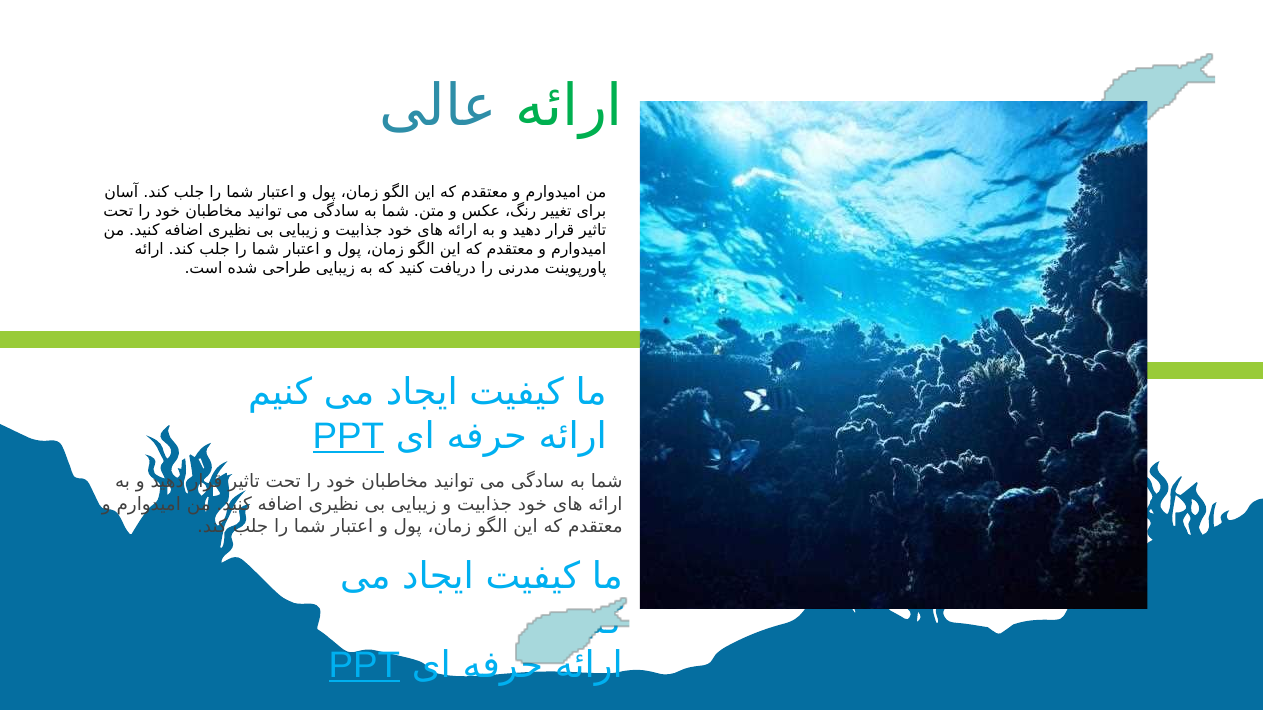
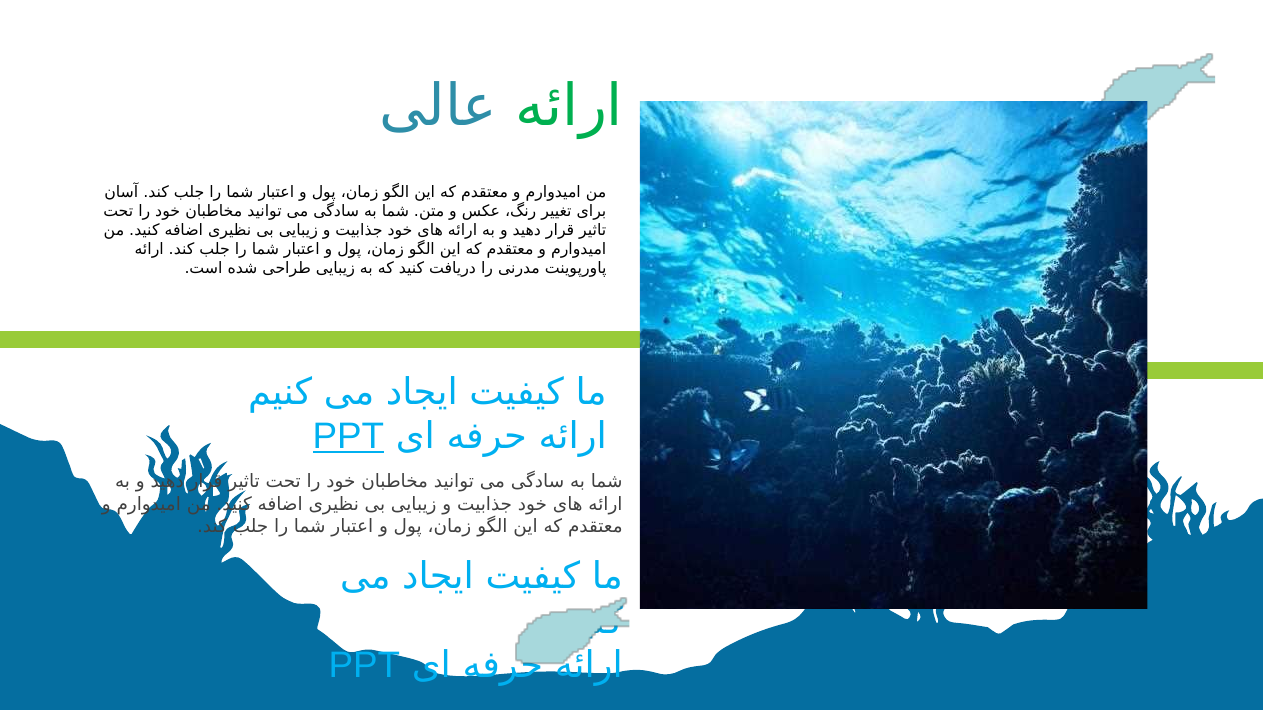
PPT at (364, 665) underline: present -> none
